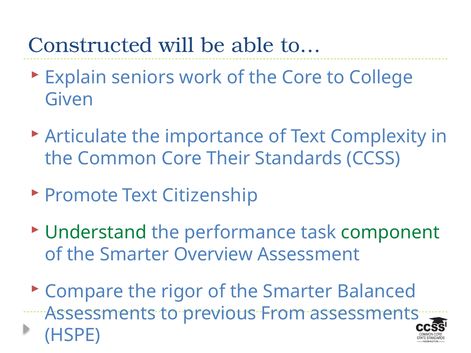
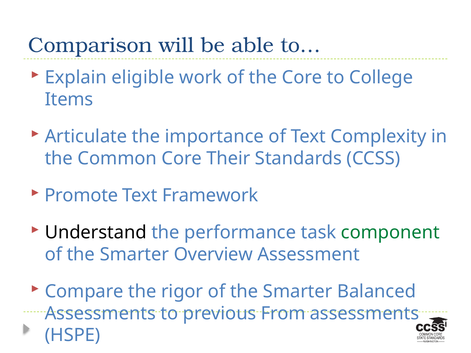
Constructed: Constructed -> Comparison
seniors: seniors -> eligible
Given: Given -> Items
Citizenship: Citizenship -> Framework
Understand colour: green -> black
